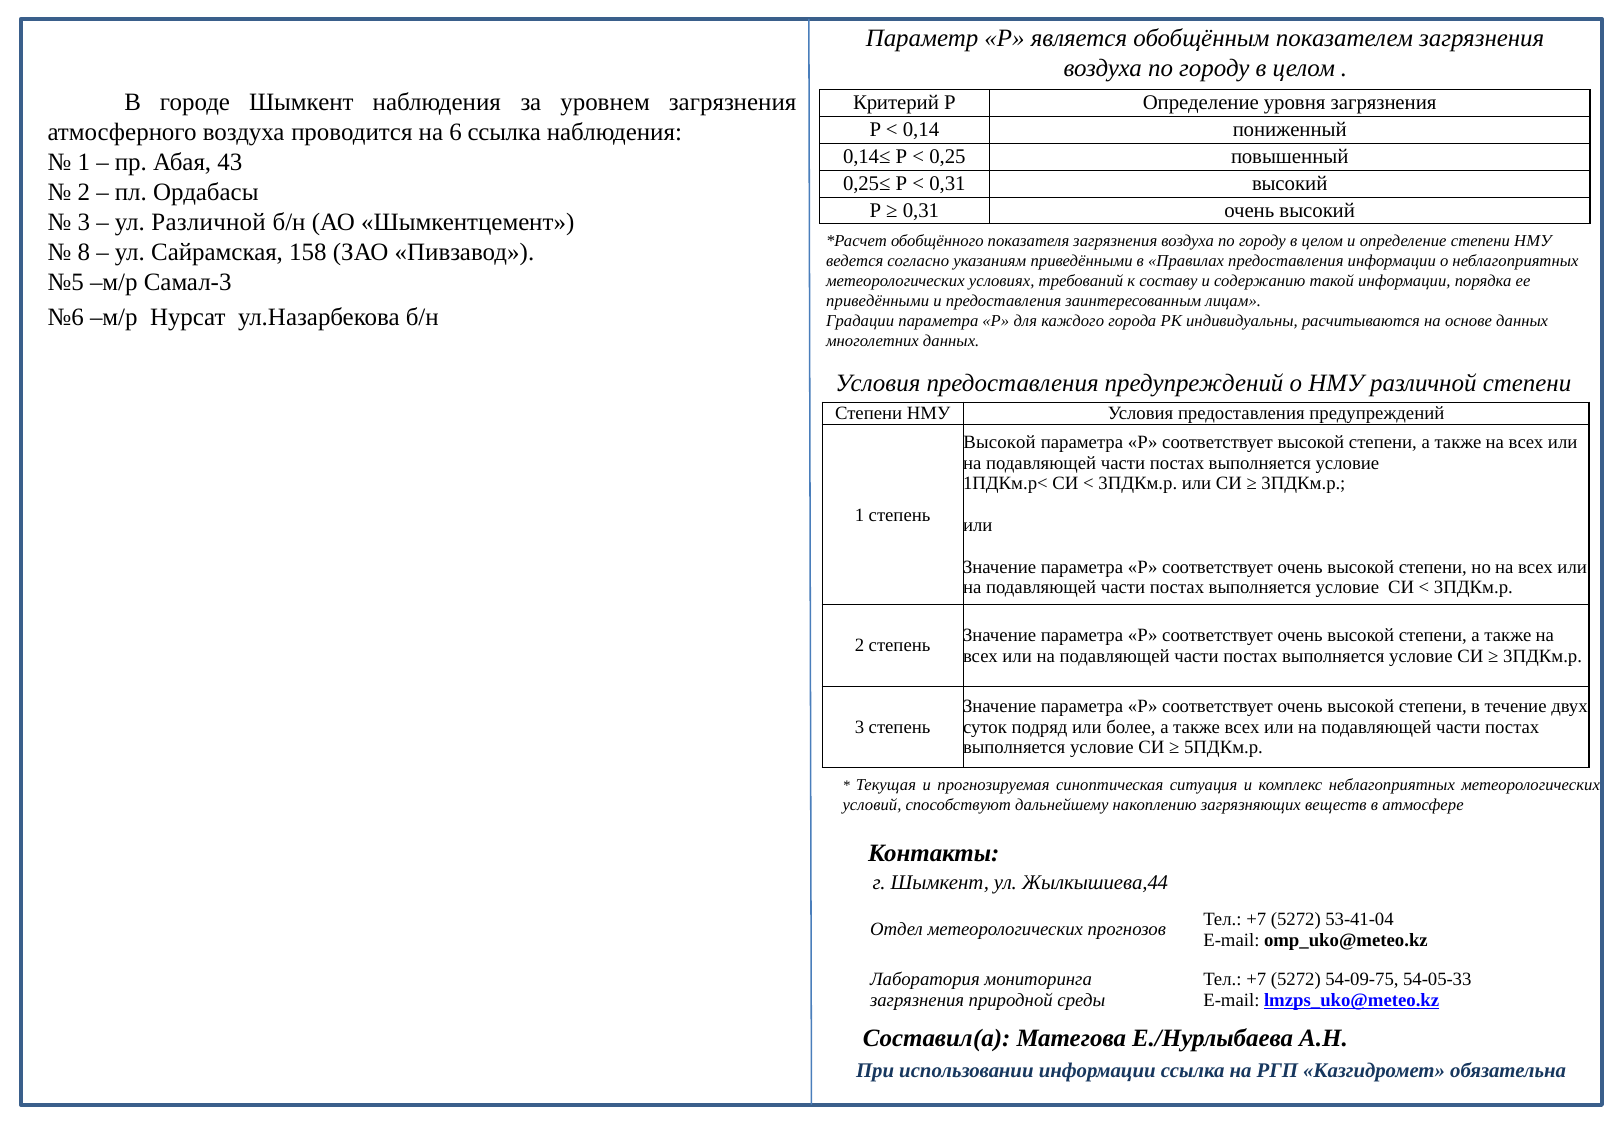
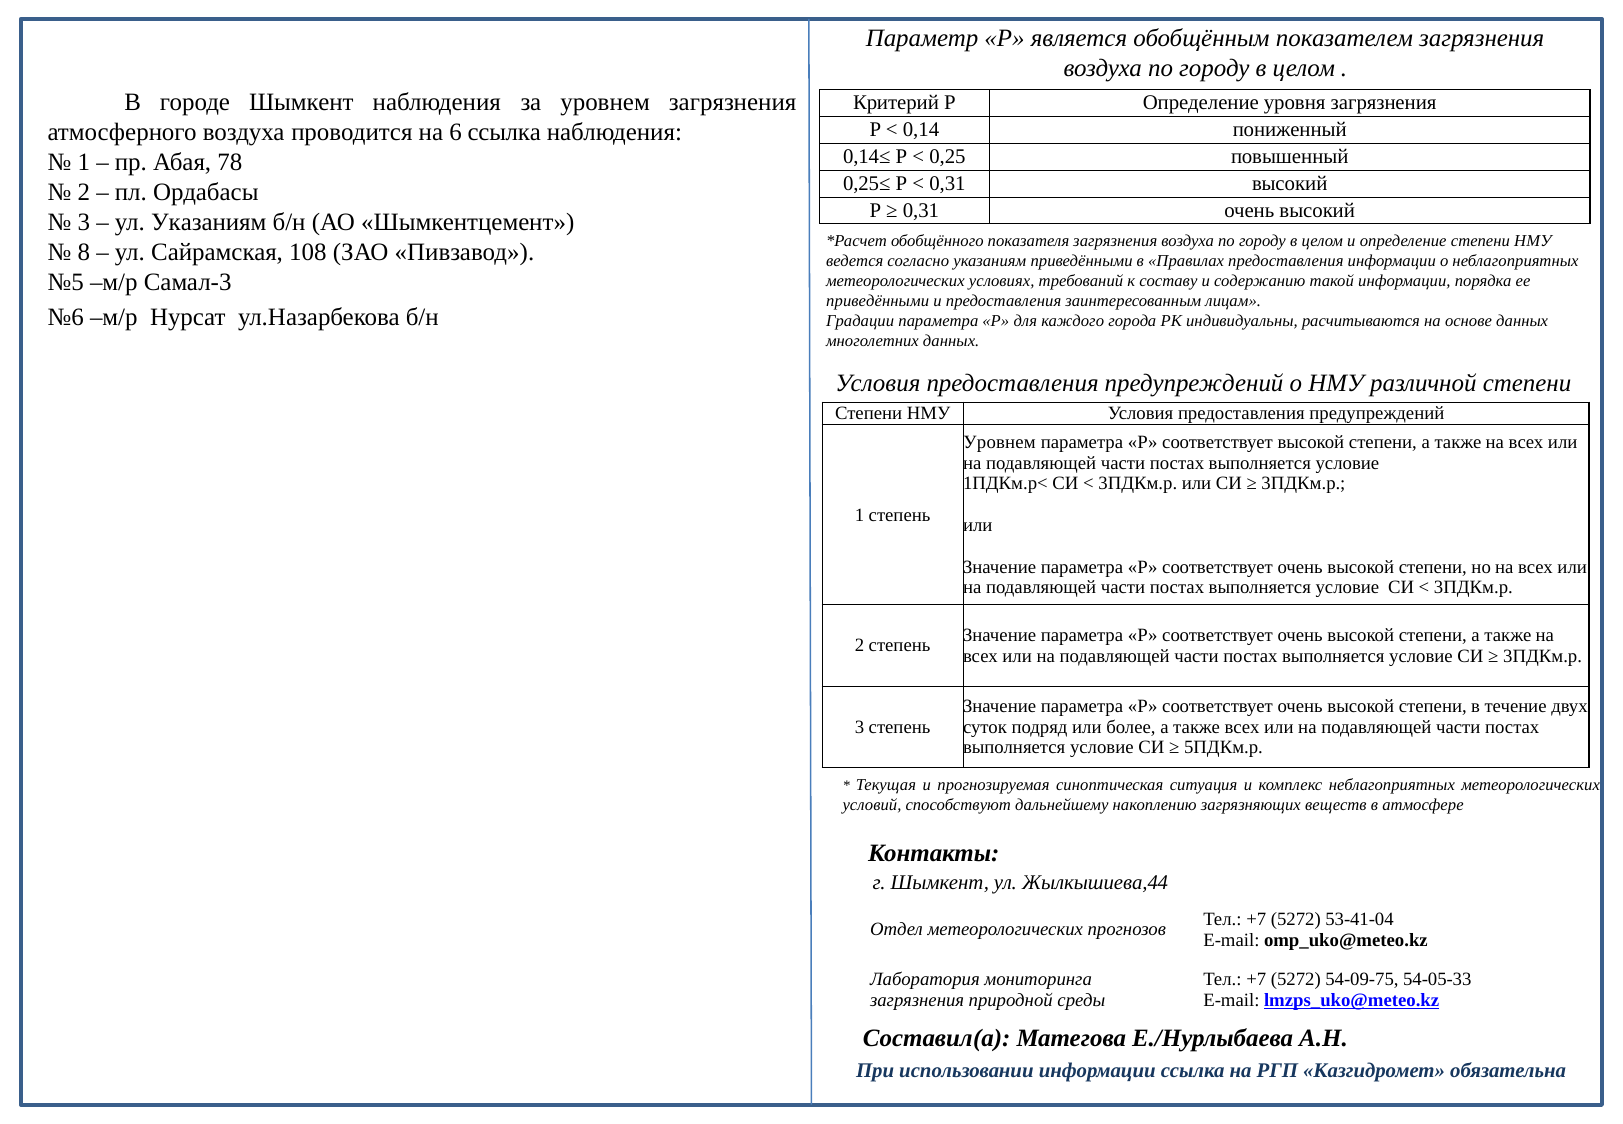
43: 43 -> 78
ул Различной: Различной -> Указаниям
158: 158 -> 108
Высокой at (1000, 442): Высокой -> Уровнем
